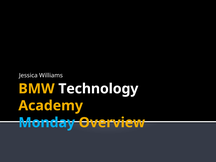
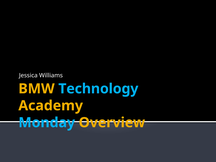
Technology colour: white -> light blue
